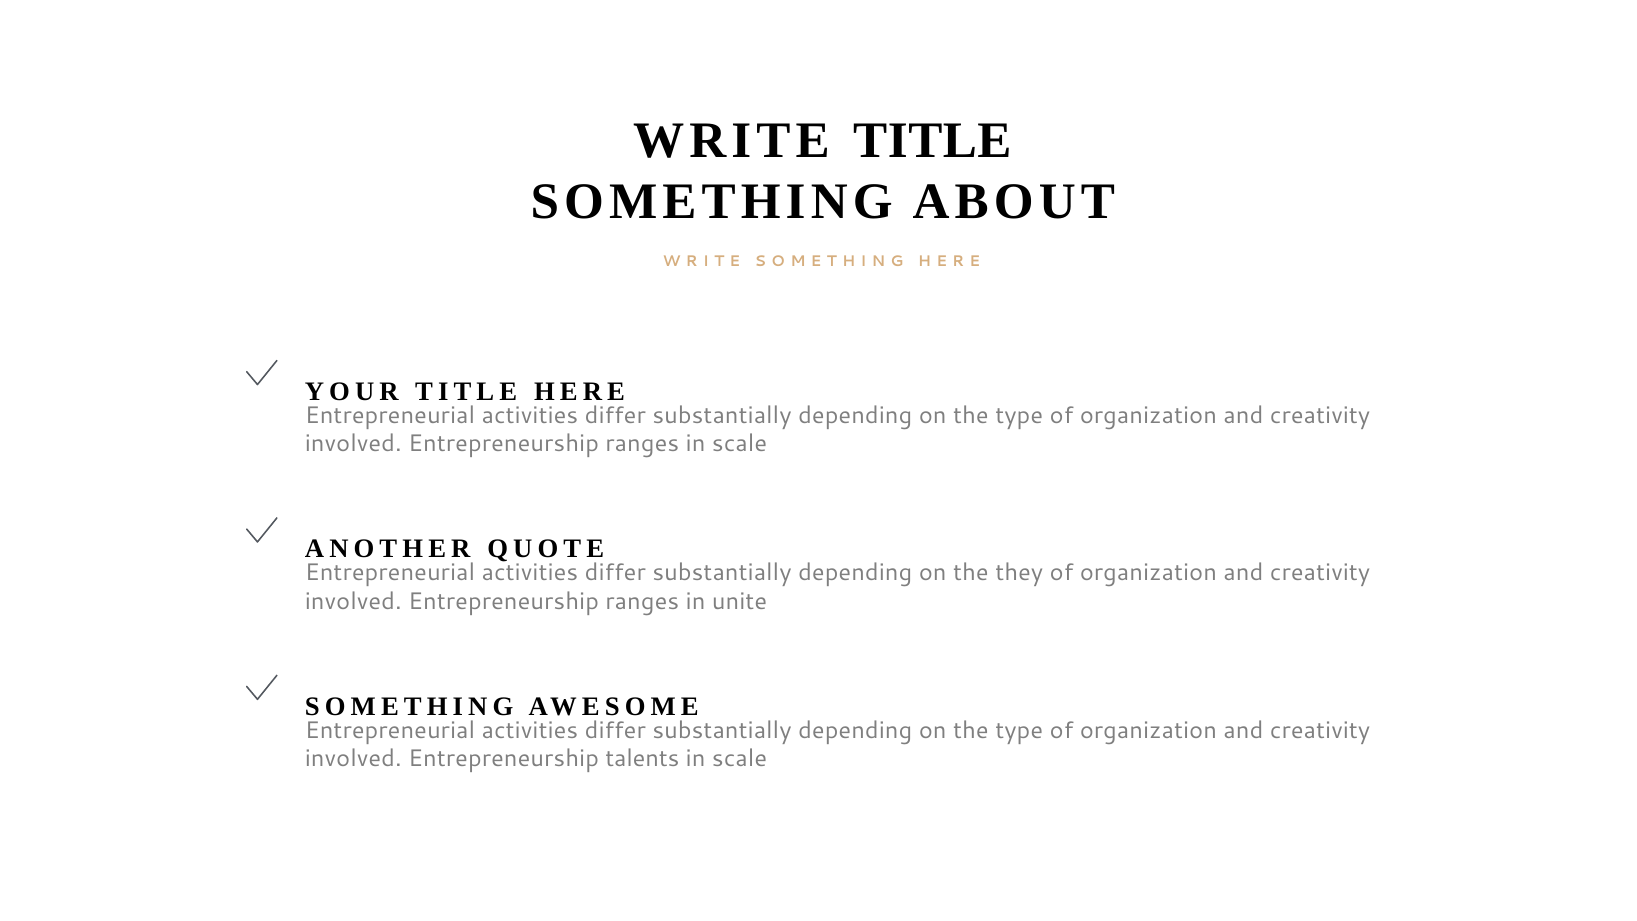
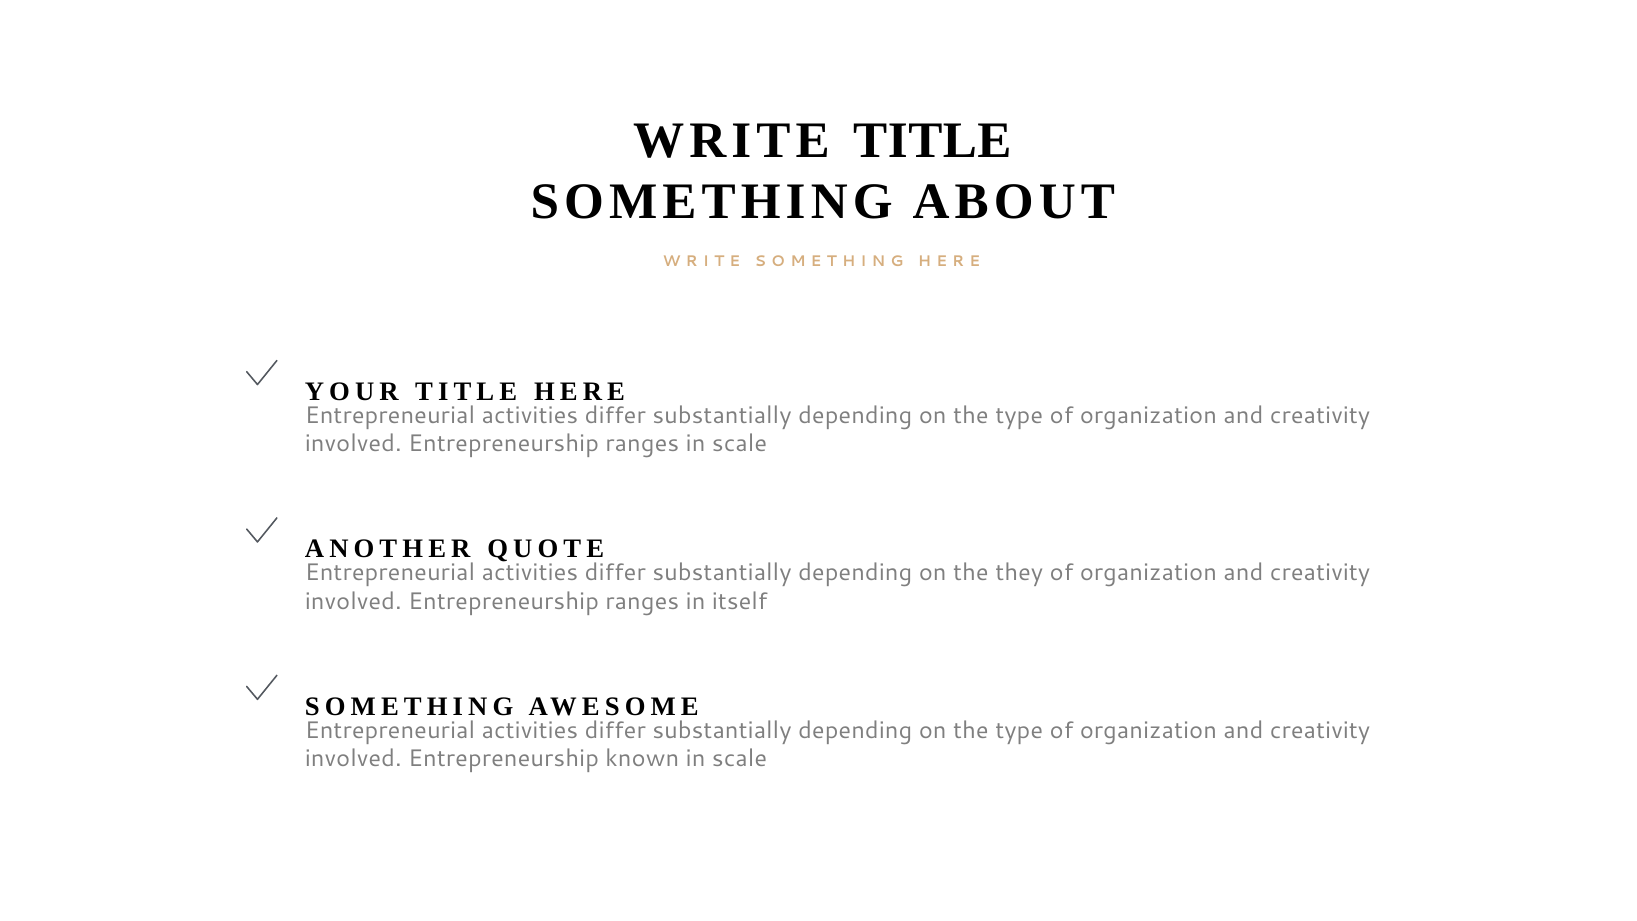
unite: unite -> itself
talents: talents -> known
